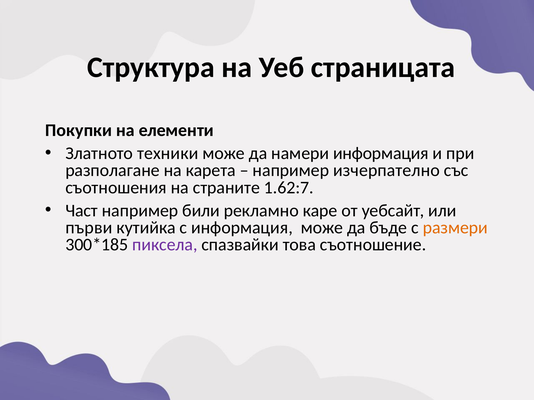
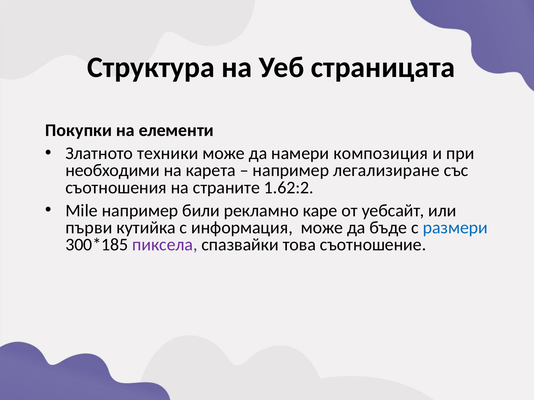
намери информация: информация -> композиция
разполагане: разполагане -> необходими
изчерпателно: изчерпателно -> легализиране
1.62:7: 1.62:7 -> 1.62:2
Част: Част -> Mile
размери colour: orange -> blue
